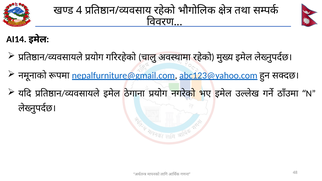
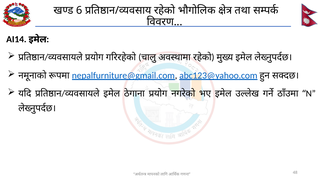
4: 4 -> 6
